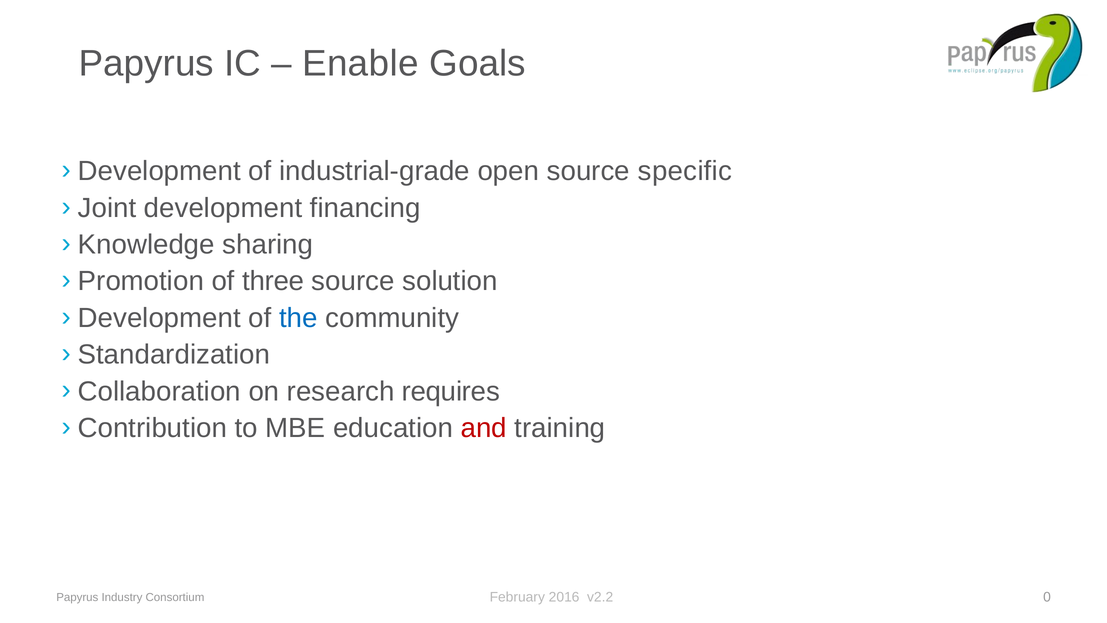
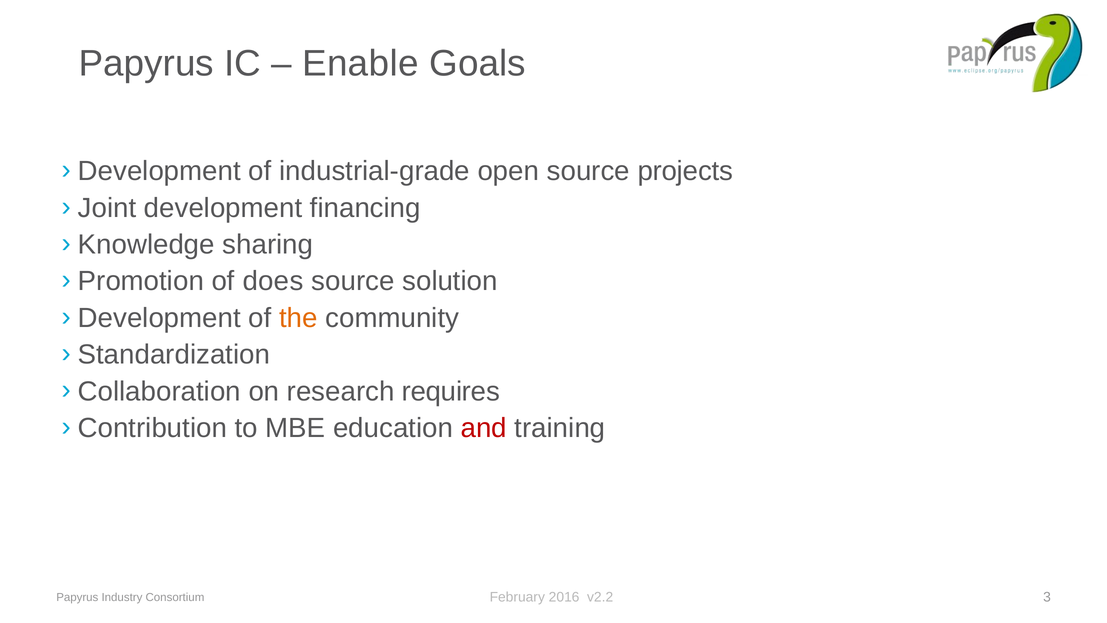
specific: specific -> projects
three: three -> does
the colour: blue -> orange
0: 0 -> 3
